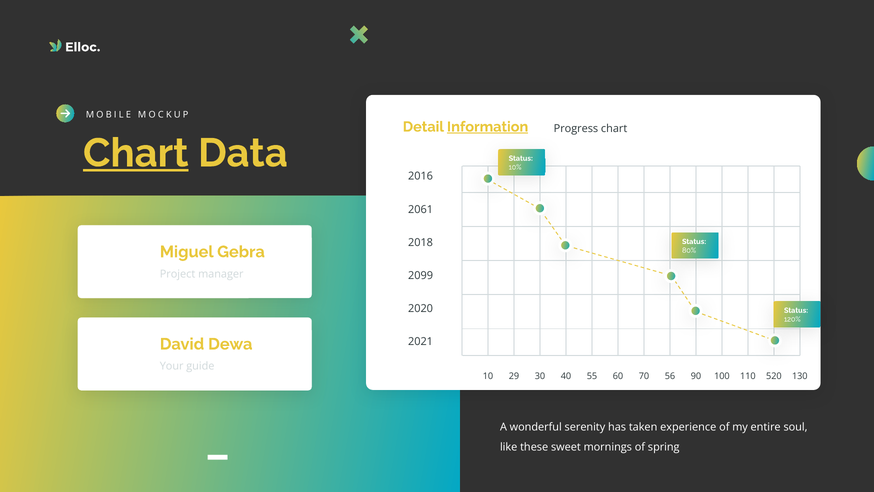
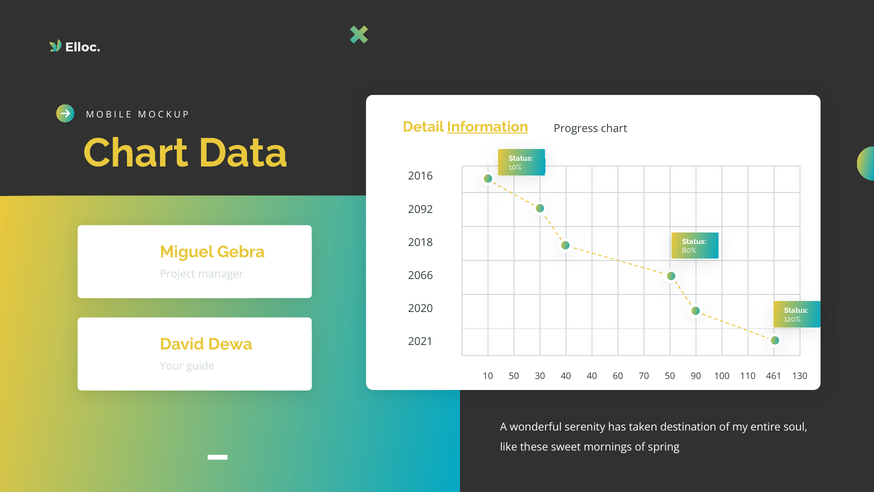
Chart at (136, 153) underline: present -> none
2061: 2061 -> 2092
2099: 2099 -> 2066
10 29: 29 -> 50
40 55: 55 -> 40
70 56: 56 -> 50
520: 520 -> 461
experience: experience -> destination
